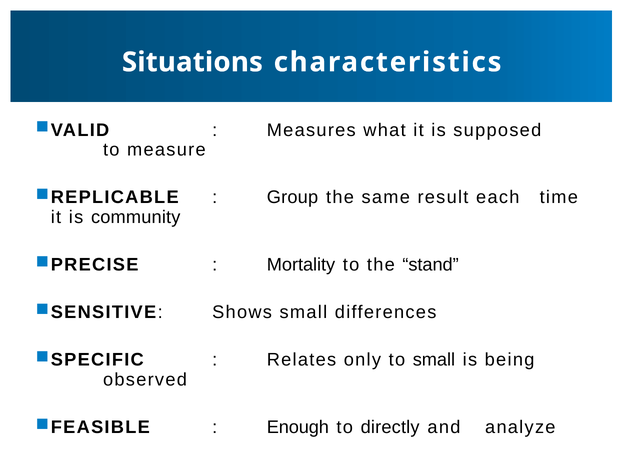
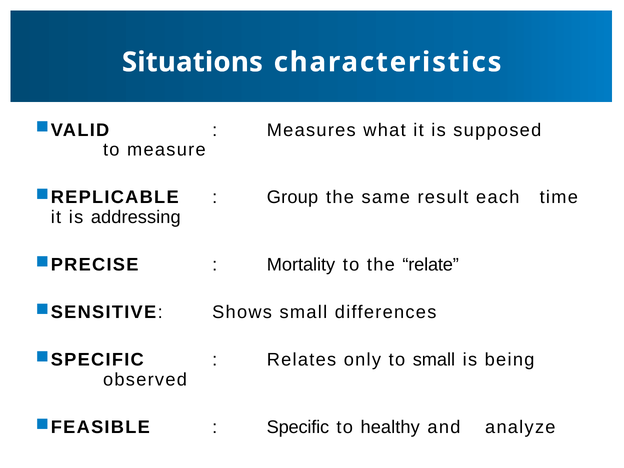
community: community -> addressing
stand: stand -> relate
Enough: Enough -> Specific
directly: directly -> healthy
